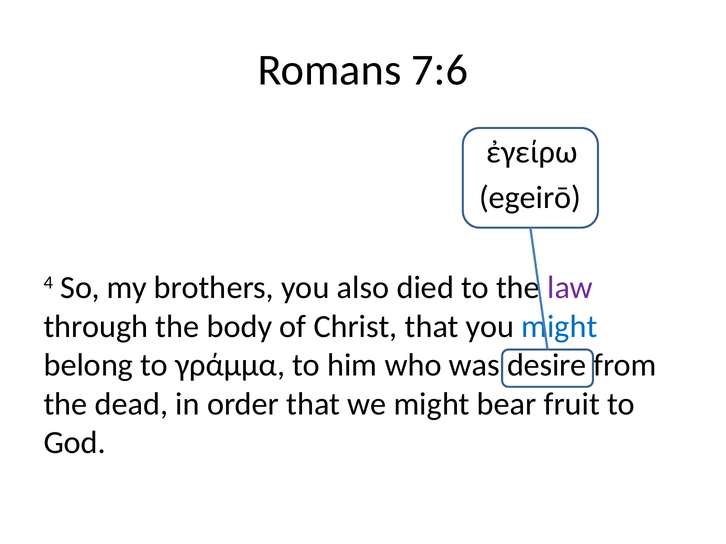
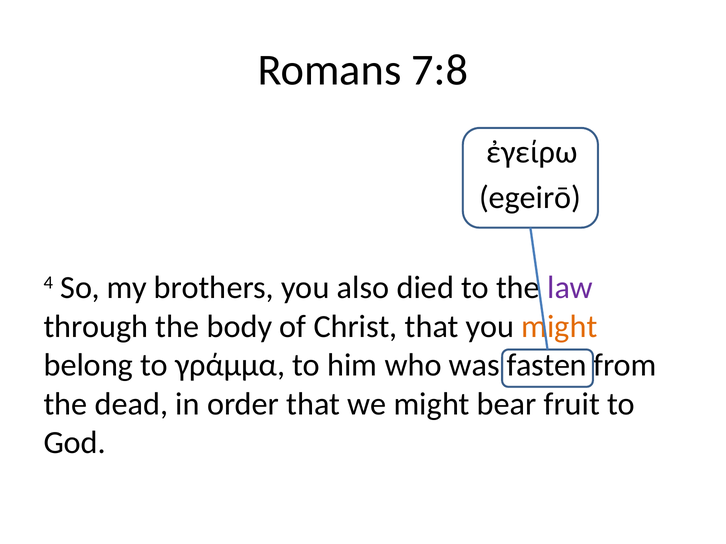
7:6: 7:6 -> 7:8
might at (559, 327) colour: blue -> orange
desire: desire -> fasten
